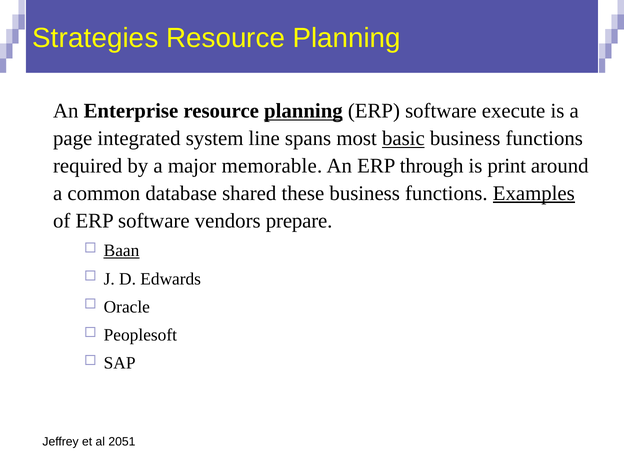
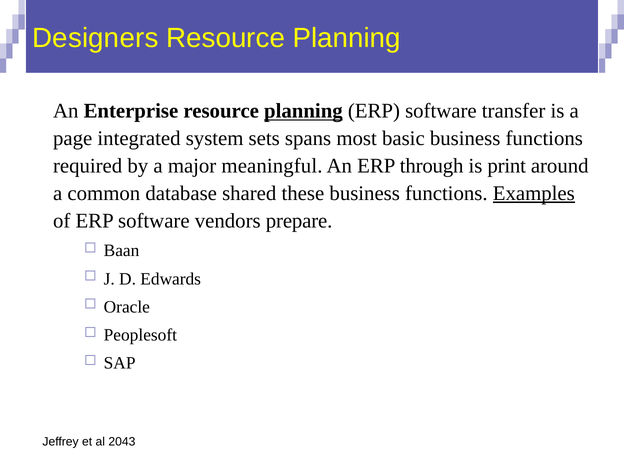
Strategies: Strategies -> Designers
execute: execute -> transfer
line: line -> sets
basic underline: present -> none
memorable: memorable -> meaningful
Baan underline: present -> none
2051: 2051 -> 2043
